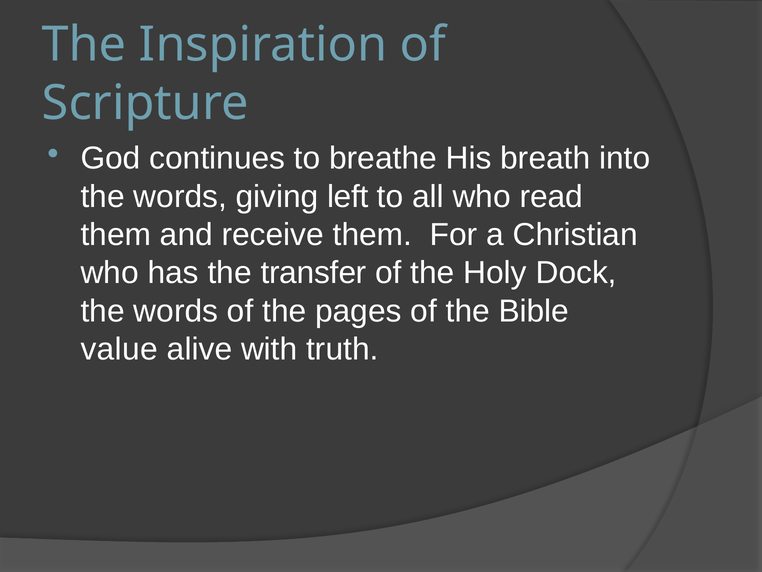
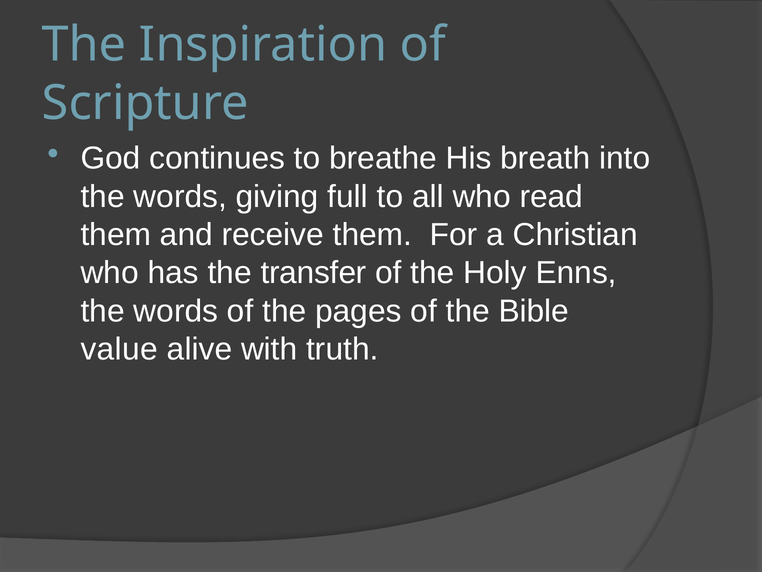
left: left -> full
Dock: Dock -> Enns
